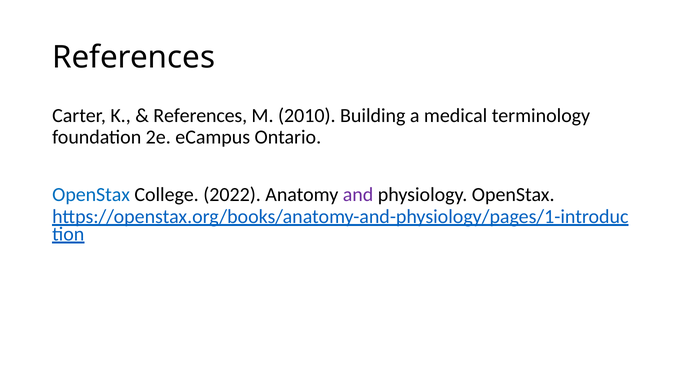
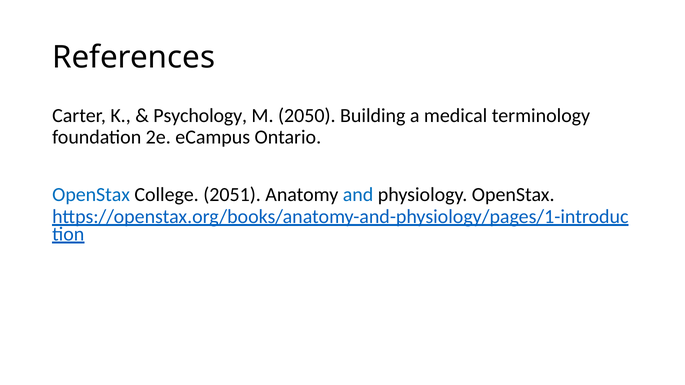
References at (200, 116): References -> Psychology
2010: 2010 -> 2050
2022: 2022 -> 2051
and colour: purple -> blue
